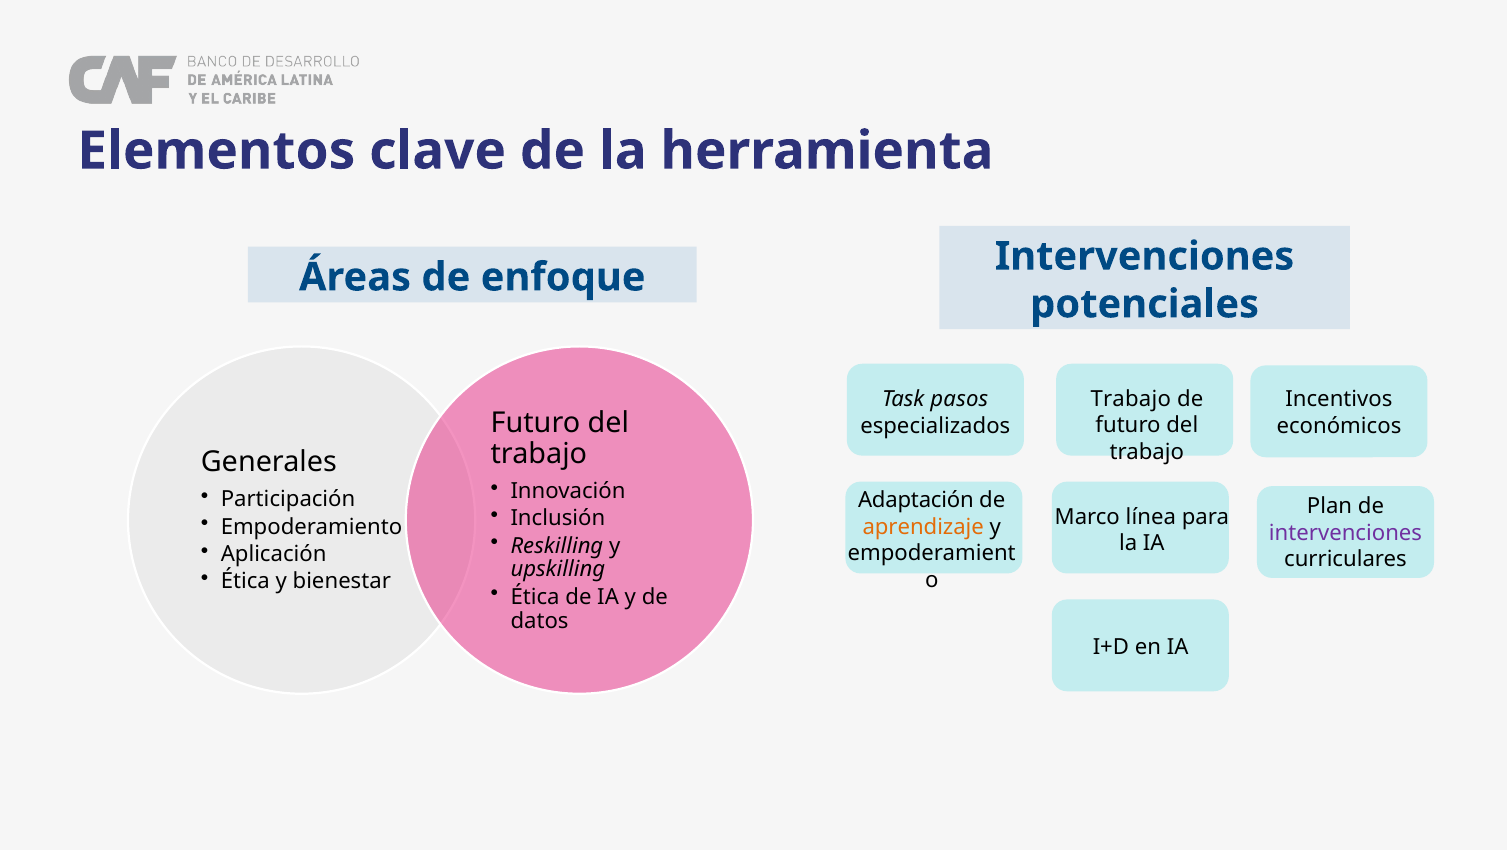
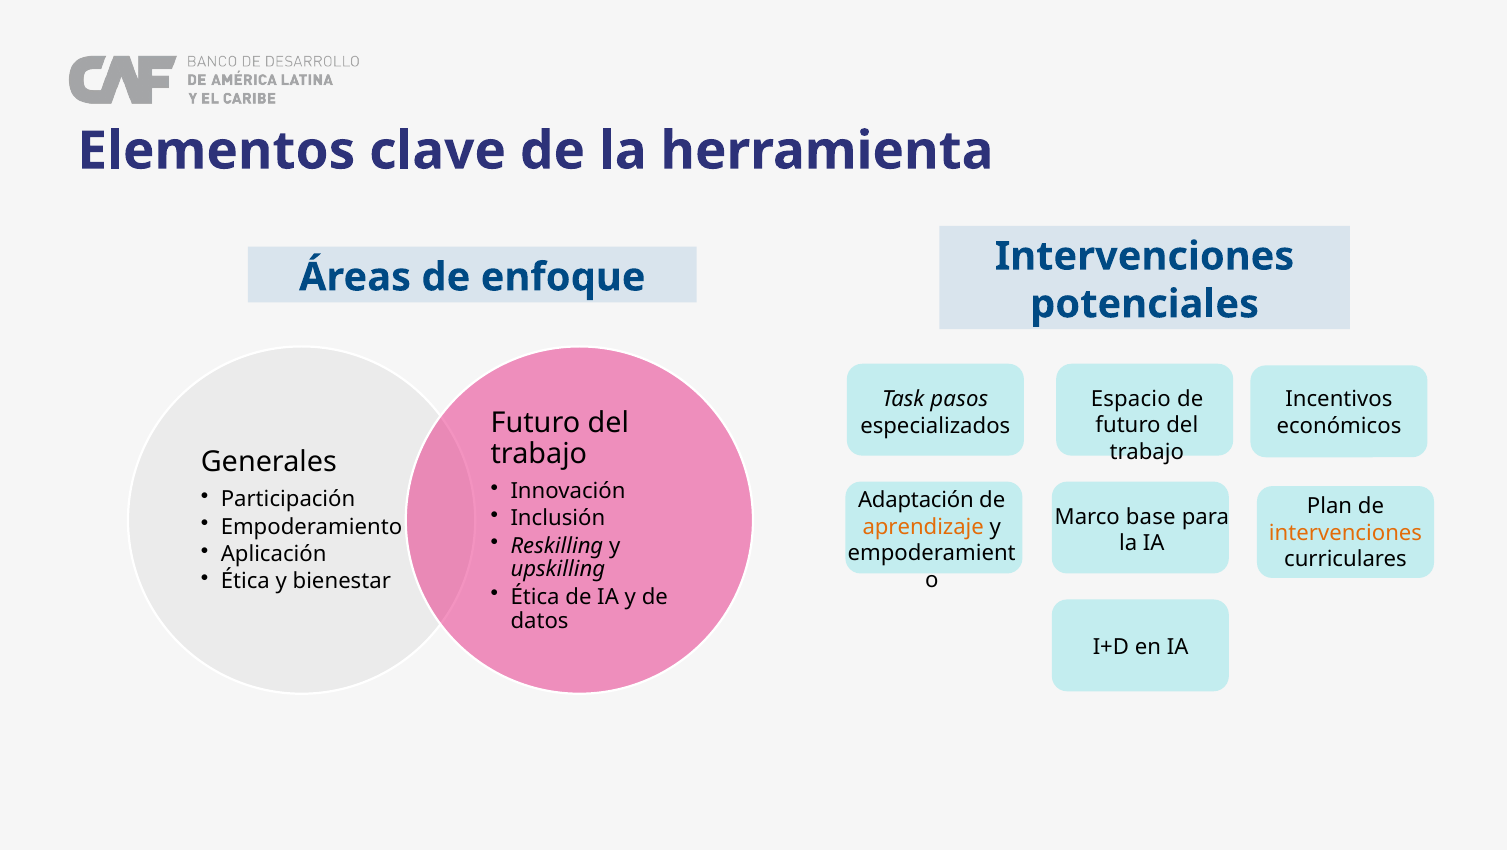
Trabajo at (1131, 399): Trabajo -> Espacio
línea: línea -> base
intervenciones at (1346, 533) colour: purple -> orange
